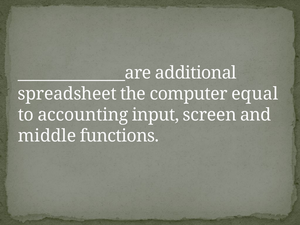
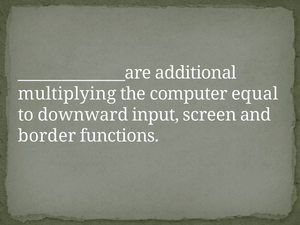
spreadsheet: spreadsheet -> multiplying
accounting: accounting -> downward
middle: middle -> border
